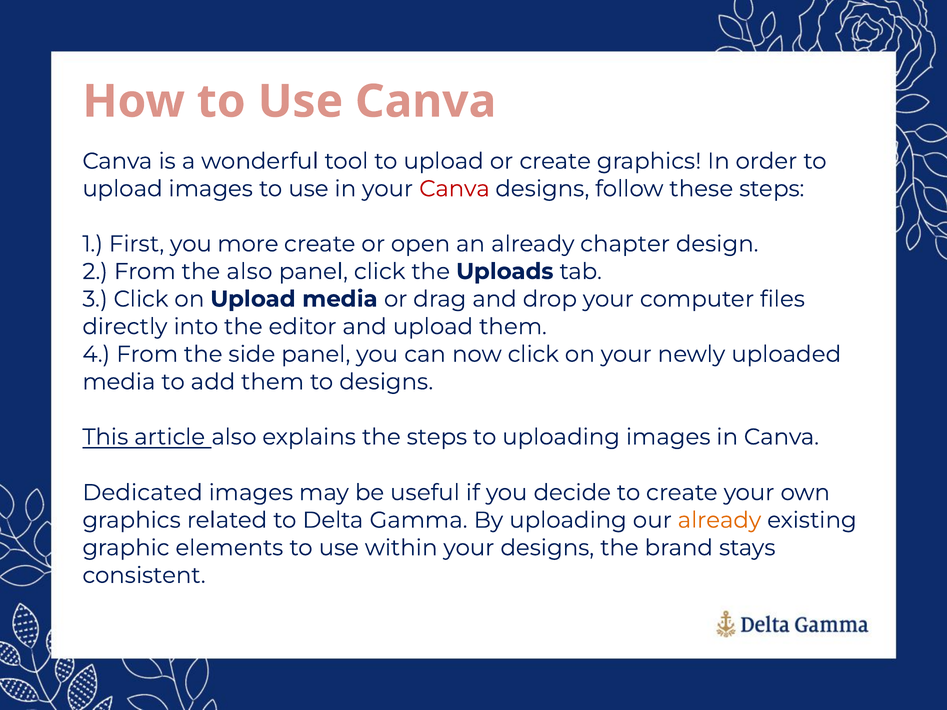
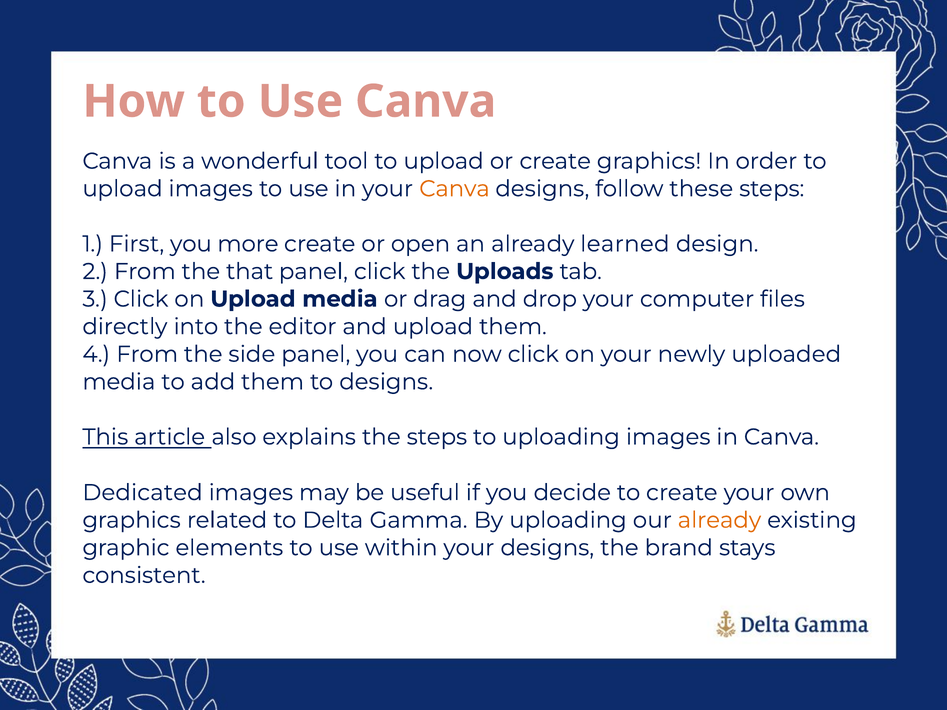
Canva at (455, 189) colour: red -> orange
chapter: chapter -> learned
the also: also -> that
